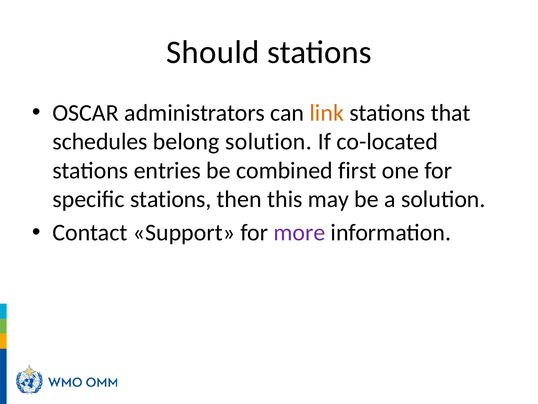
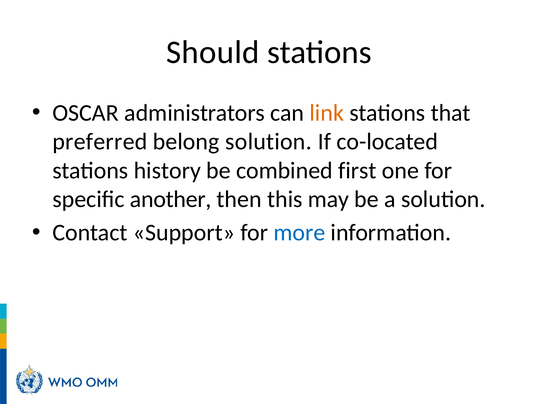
schedules: schedules -> preferred
entries: entries -> history
specific stations: stations -> another
more colour: purple -> blue
